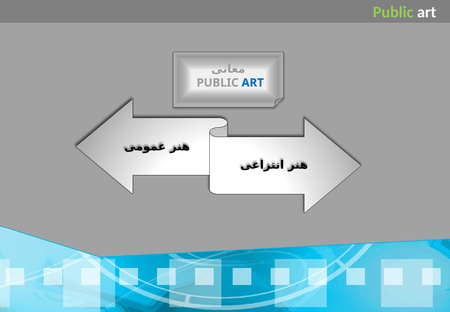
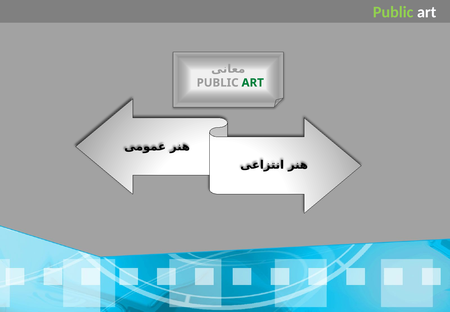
ART at (253, 83) colour: blue -> green
